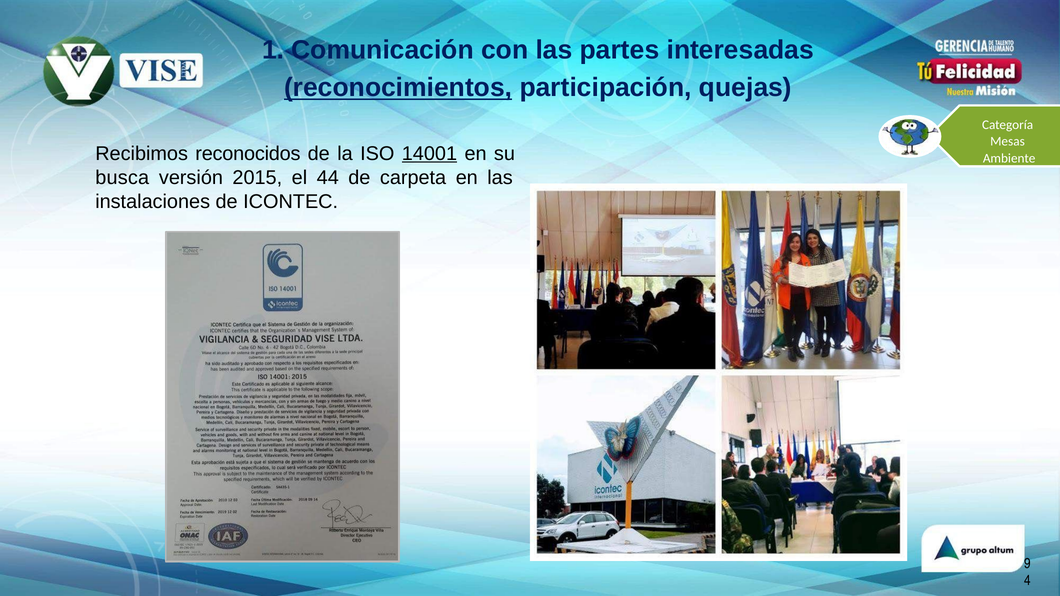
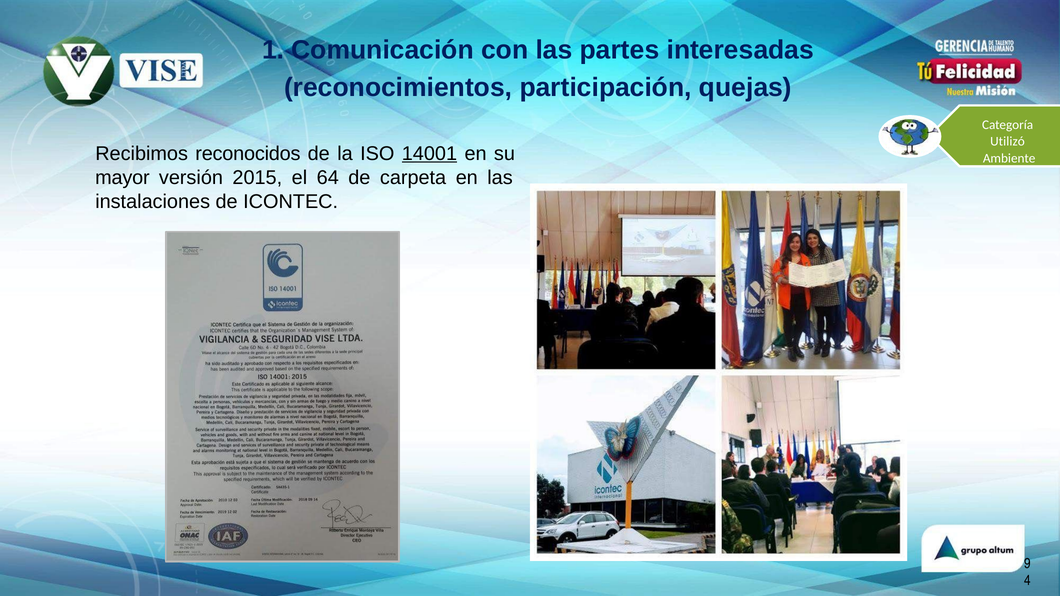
reconocimientos underline: present -> none
Mesas: Mesas -> Utilizó
busca: busca -> mayor
44: 44 -> 64
